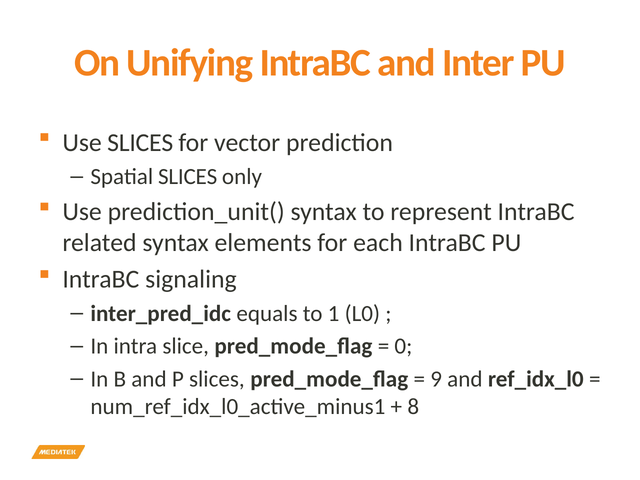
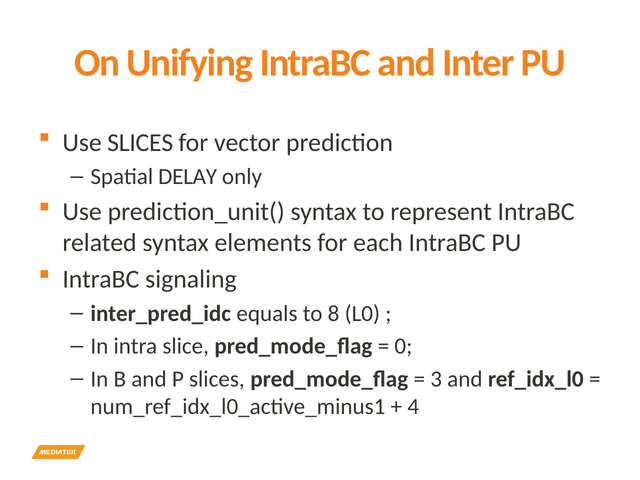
Spatial SLICES: SLICES -> DELAY
1: 1 -> 8
9: 9 -> 3
8: 8 -> 4
